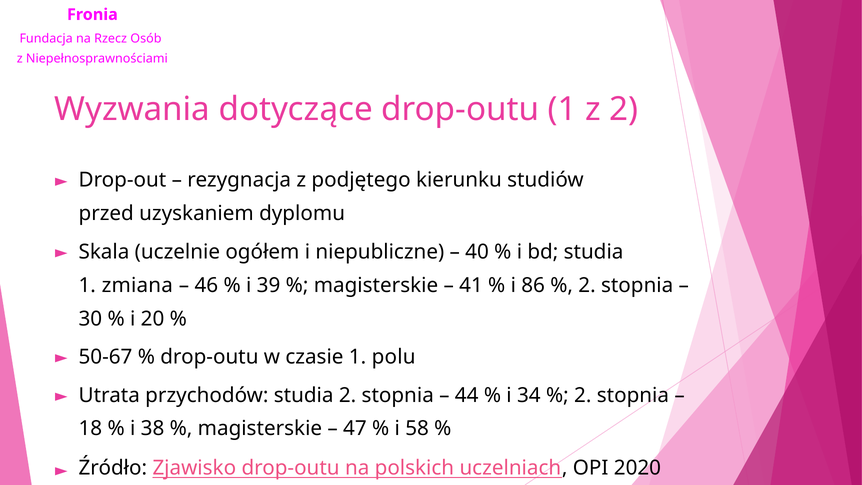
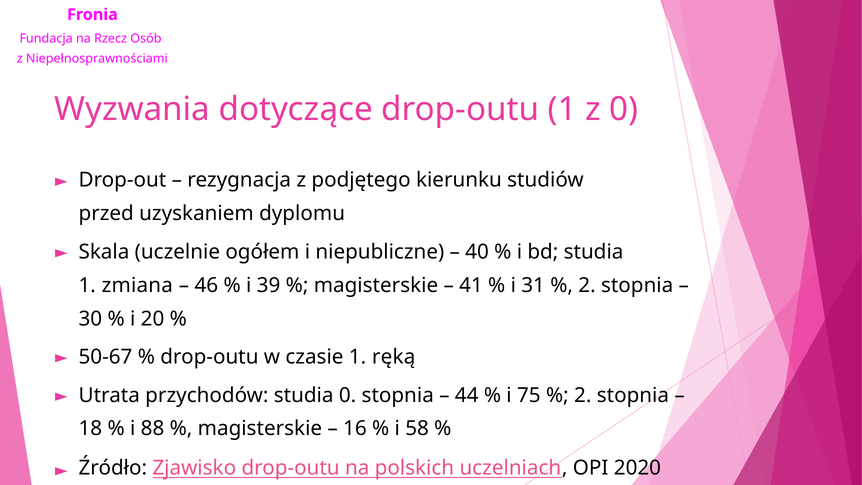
z 2: 2 -> 0
86: 86 -> 31
polu: polu -> ręką
studia 2: 2 -> 0
34: 34 -> 75
38: 38 -> 88
47: 47 -> 16
